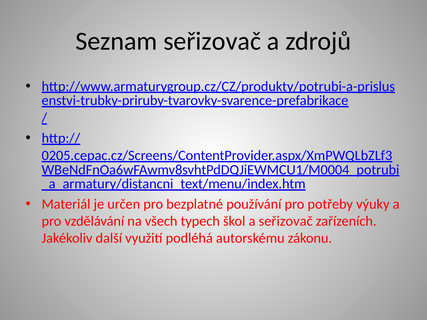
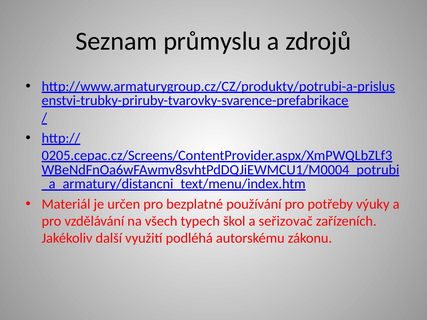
Seznam seřizovač: seřizovač -> průmyslu
